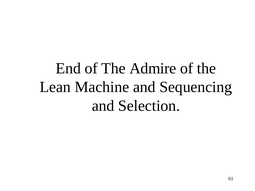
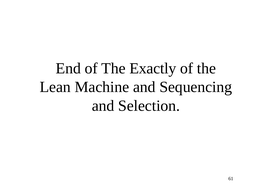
Admire: Admire -> Exactly
